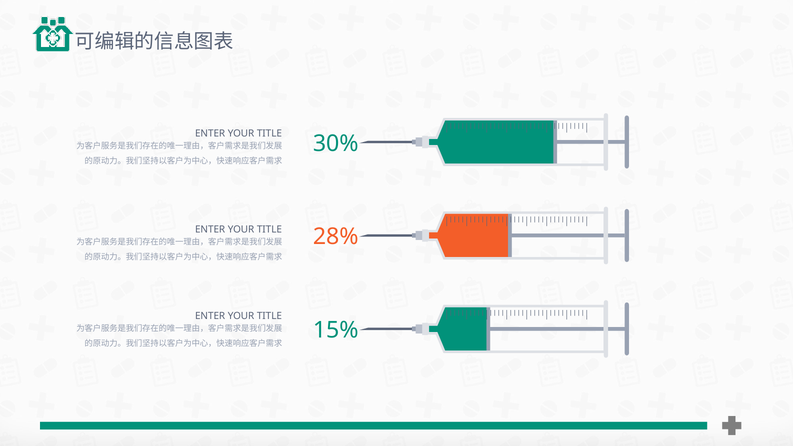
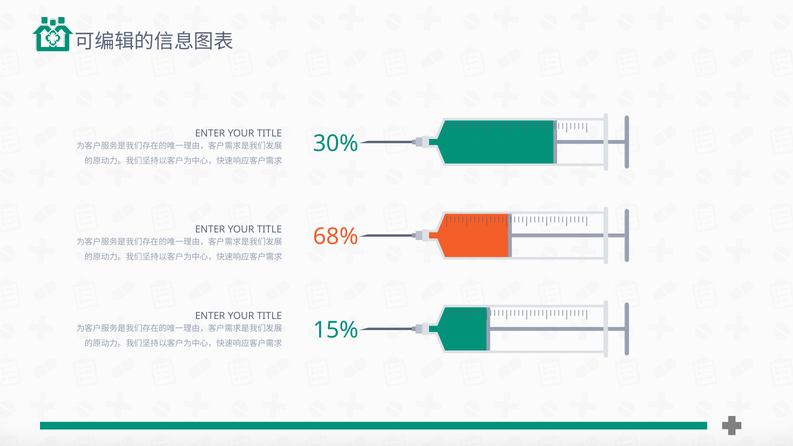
28%: 28% -> 68%
